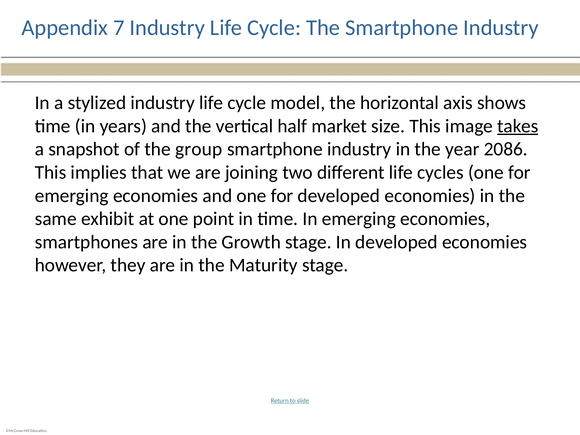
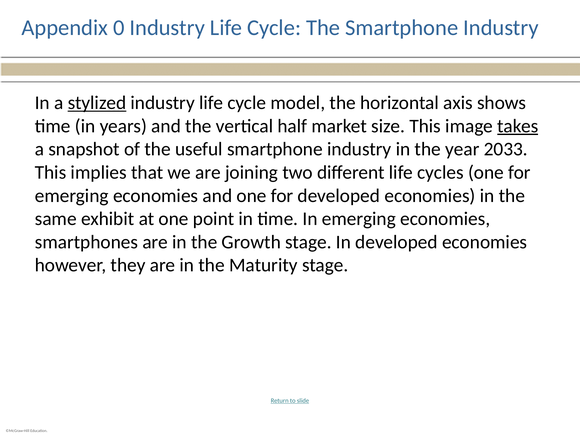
7: 7 -> 0
stylized underline: none -> present
group: group -> useful
2086: 2086 -> 2033
